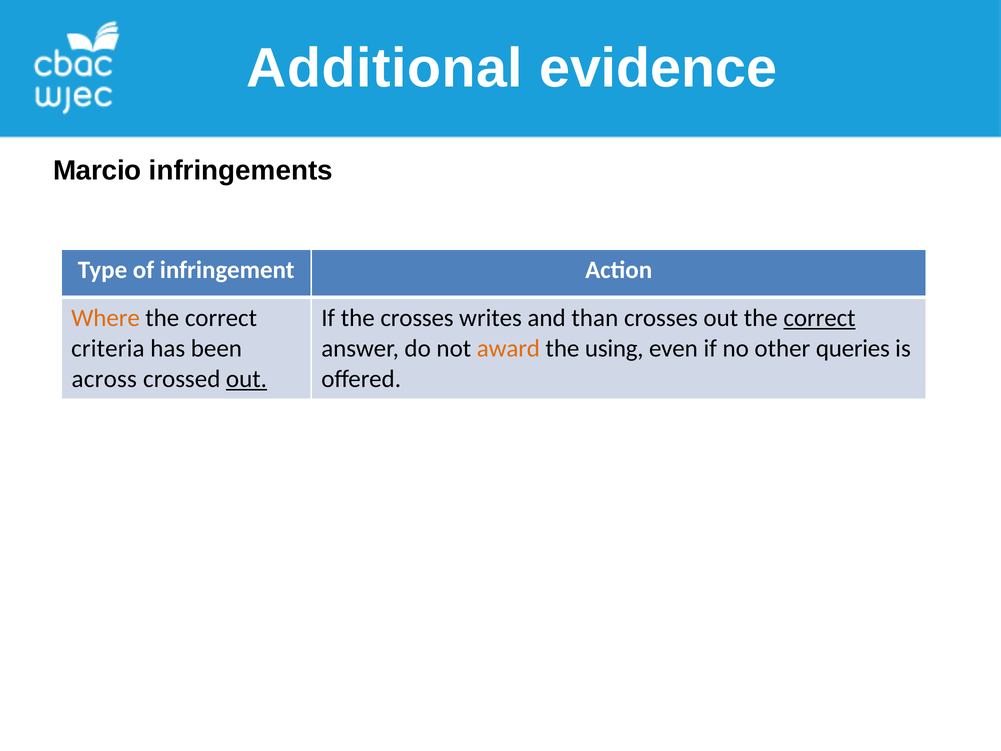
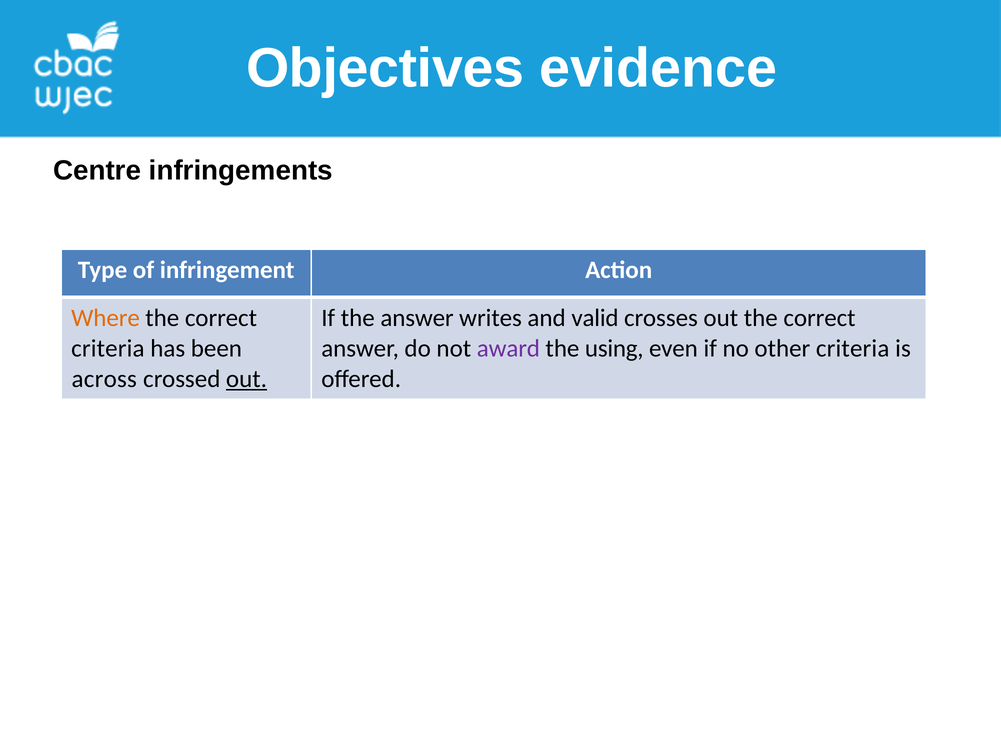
Additional: Additional -> Objectives
Marcio: Marcio -> Centre
the crosses: crosses -> answer
than: than -> valid
correct at (819, 318) underline: present -> none
award colour: orange -> purple
other queries: queries -> criteria
